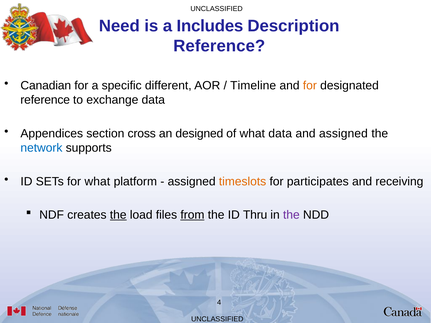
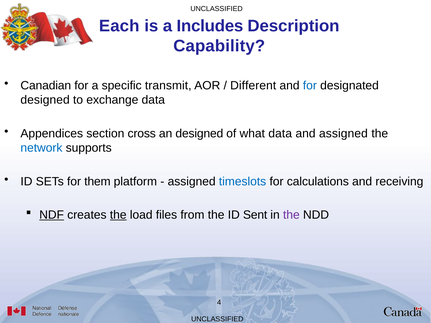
Need: Need -> Each
Reference at (219, 46): Reference -> Capability
different: different -> transmit
Timeline: Timeline -> Different
for at (310, 86) colour: orange -> blue
reference at (45, 100): reference -> designed
for what: what -> them
timeslots colour: orange -> blue
participates: participates -> calculations
NDF underline: none -> present
from underline: present -> none
Thru: Thru -> Sent
